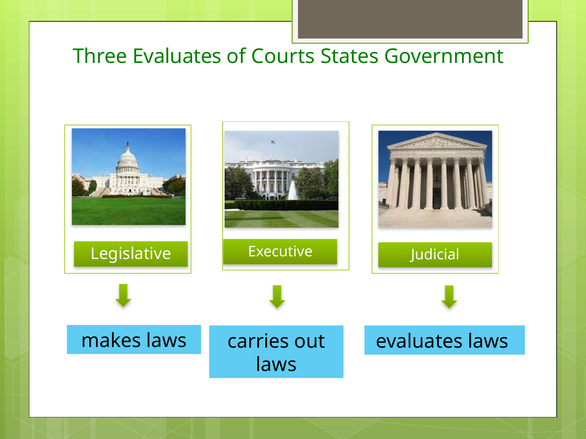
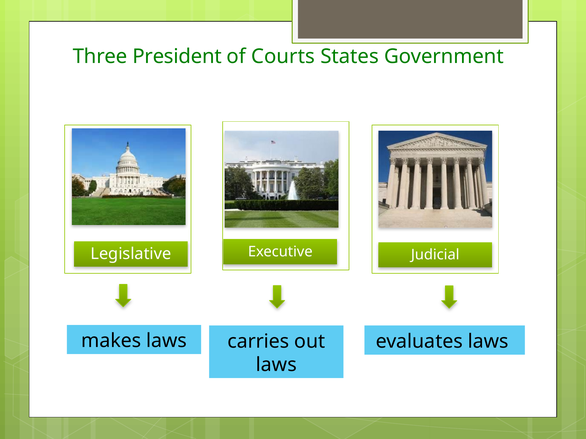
Three Evaluates: Evaluates -> President
